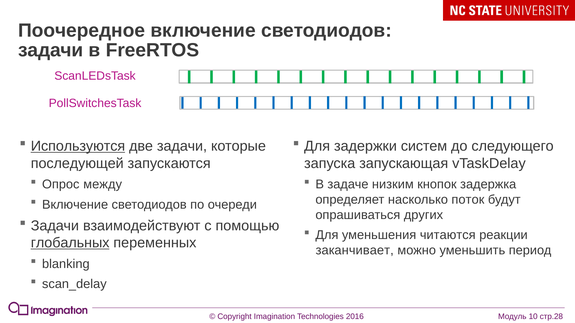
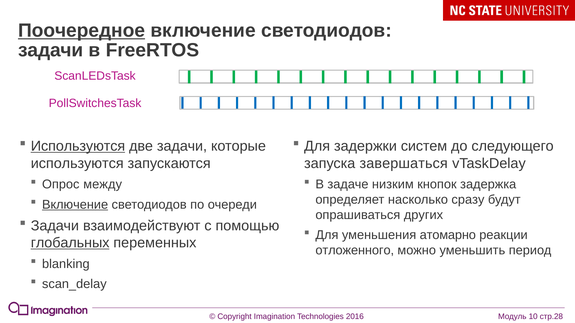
Поочередное underline: none -> present
последующей at (77, 164): последующей -> используются
запускающая: запускающая -> завершаться
поток: поток -> сразу
Включение at (75, 205) underline: none -> present
читаются: читаются -> атомарно
заканчивает: заканчивает -> отложенного
